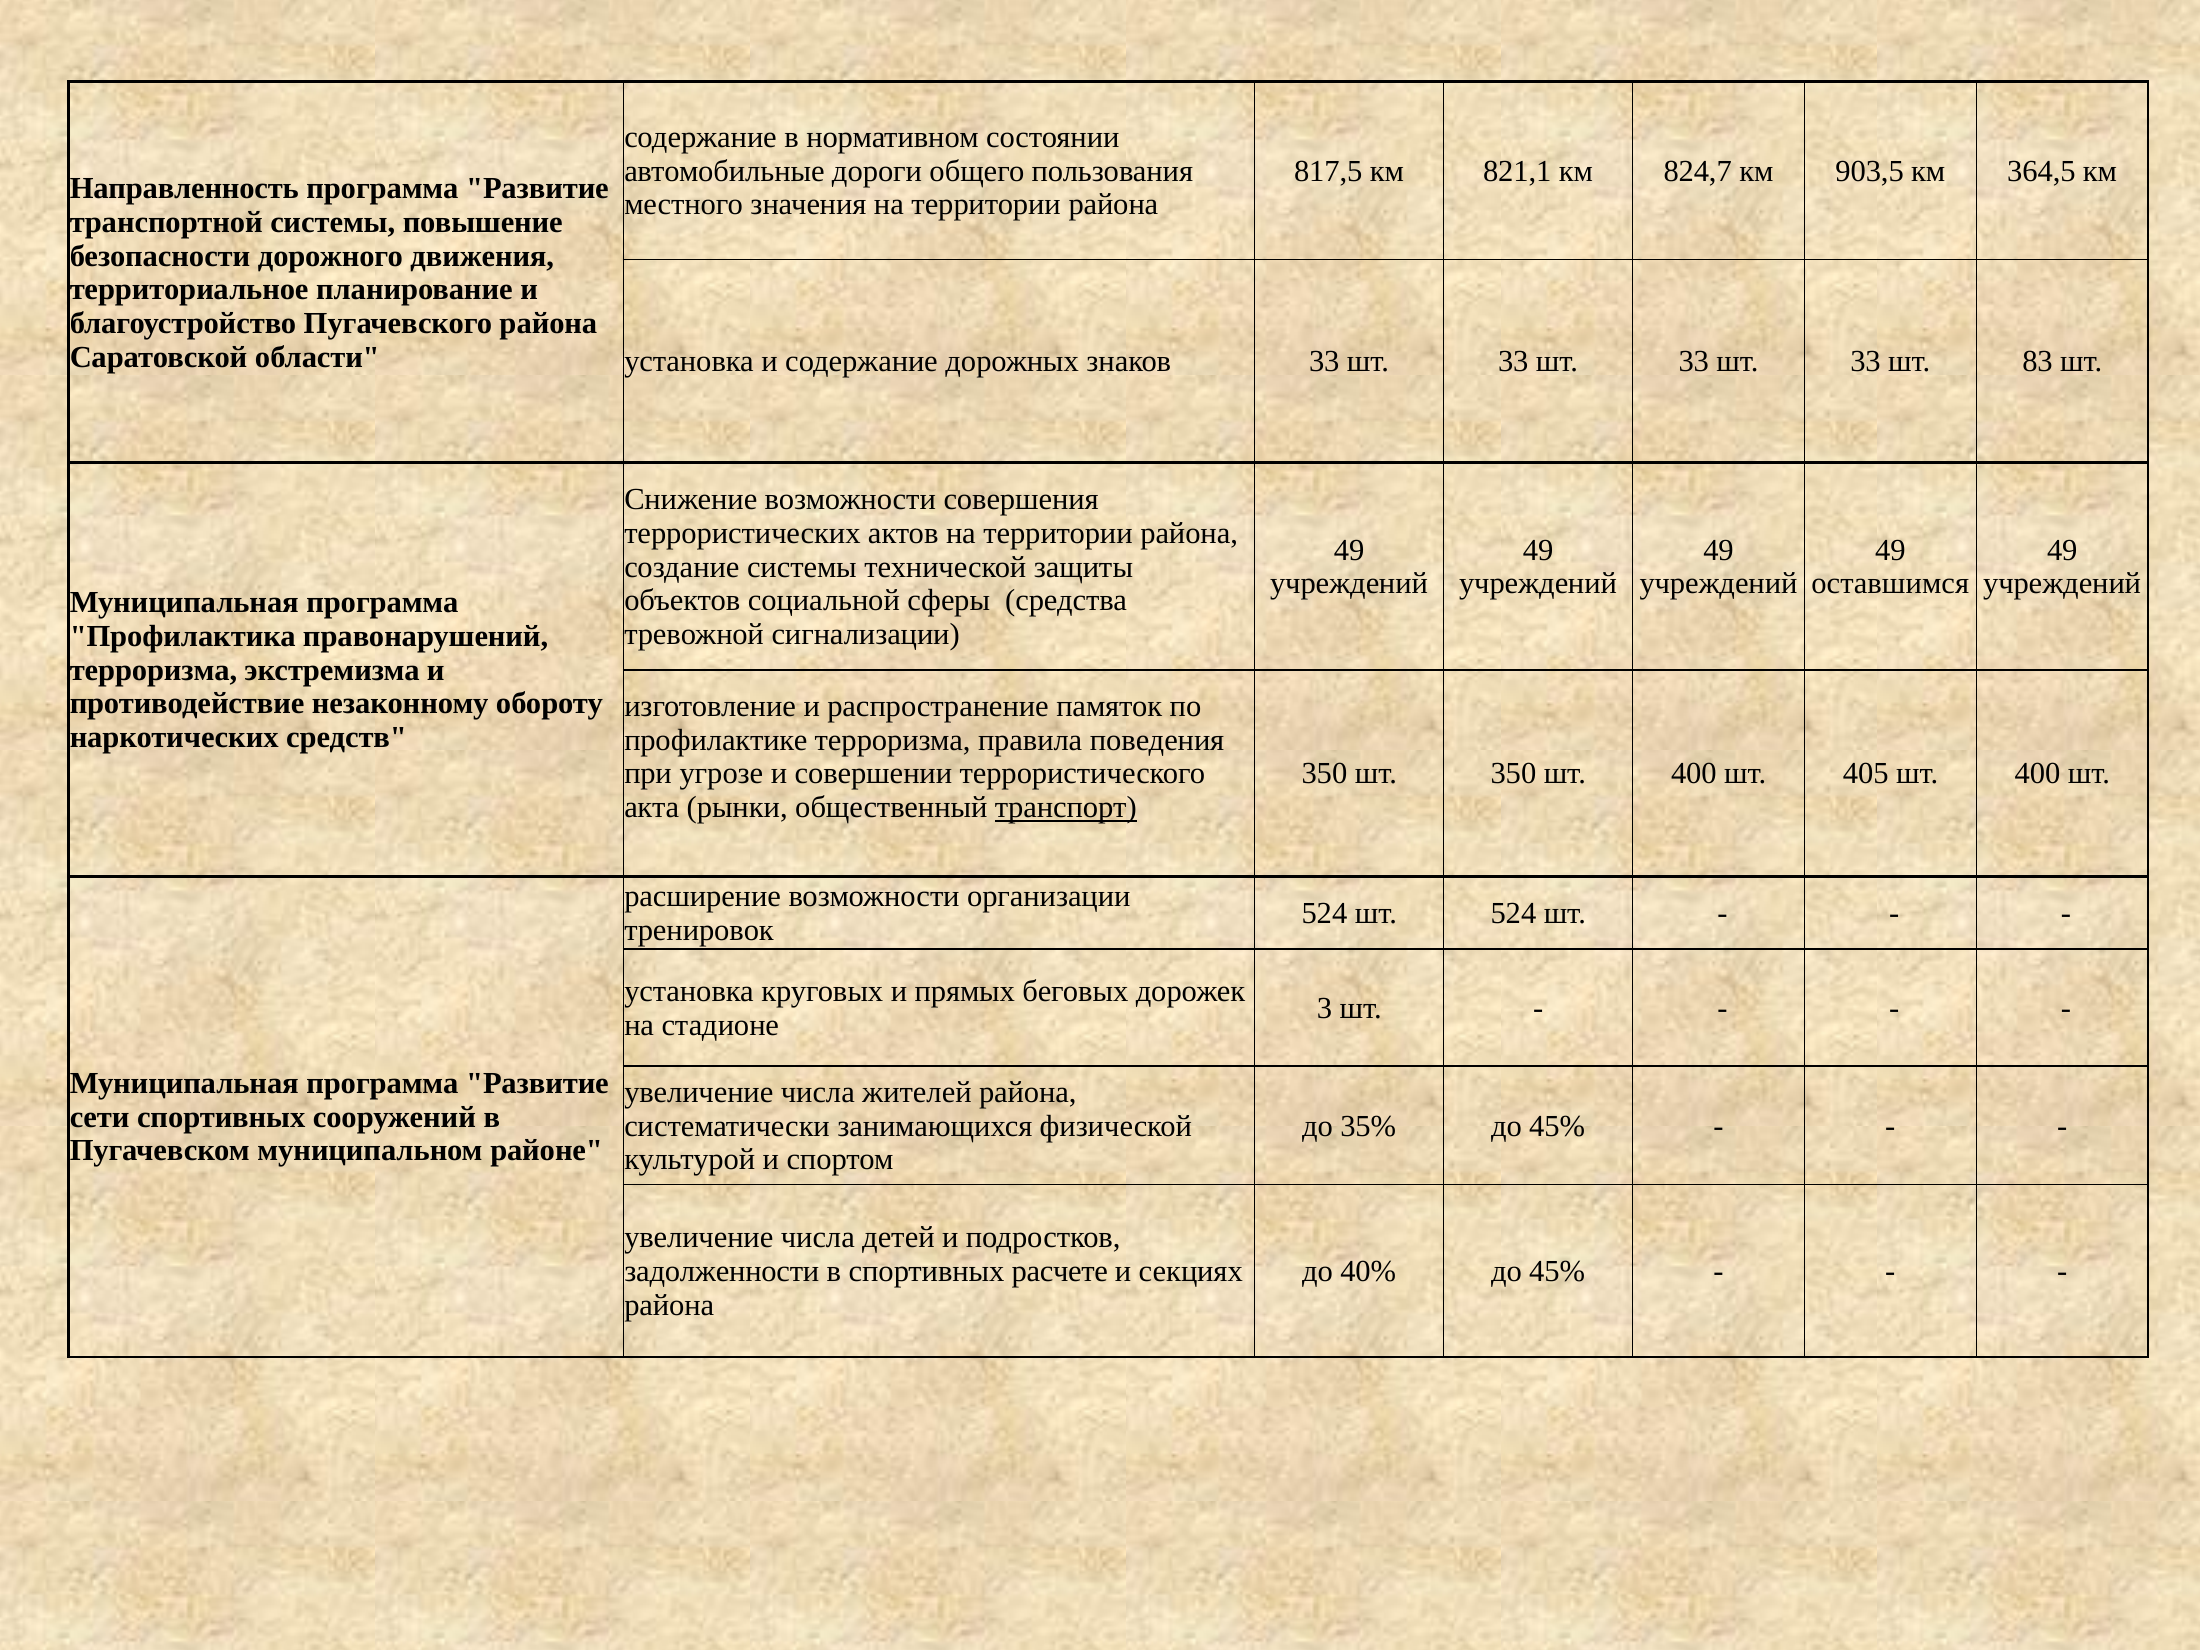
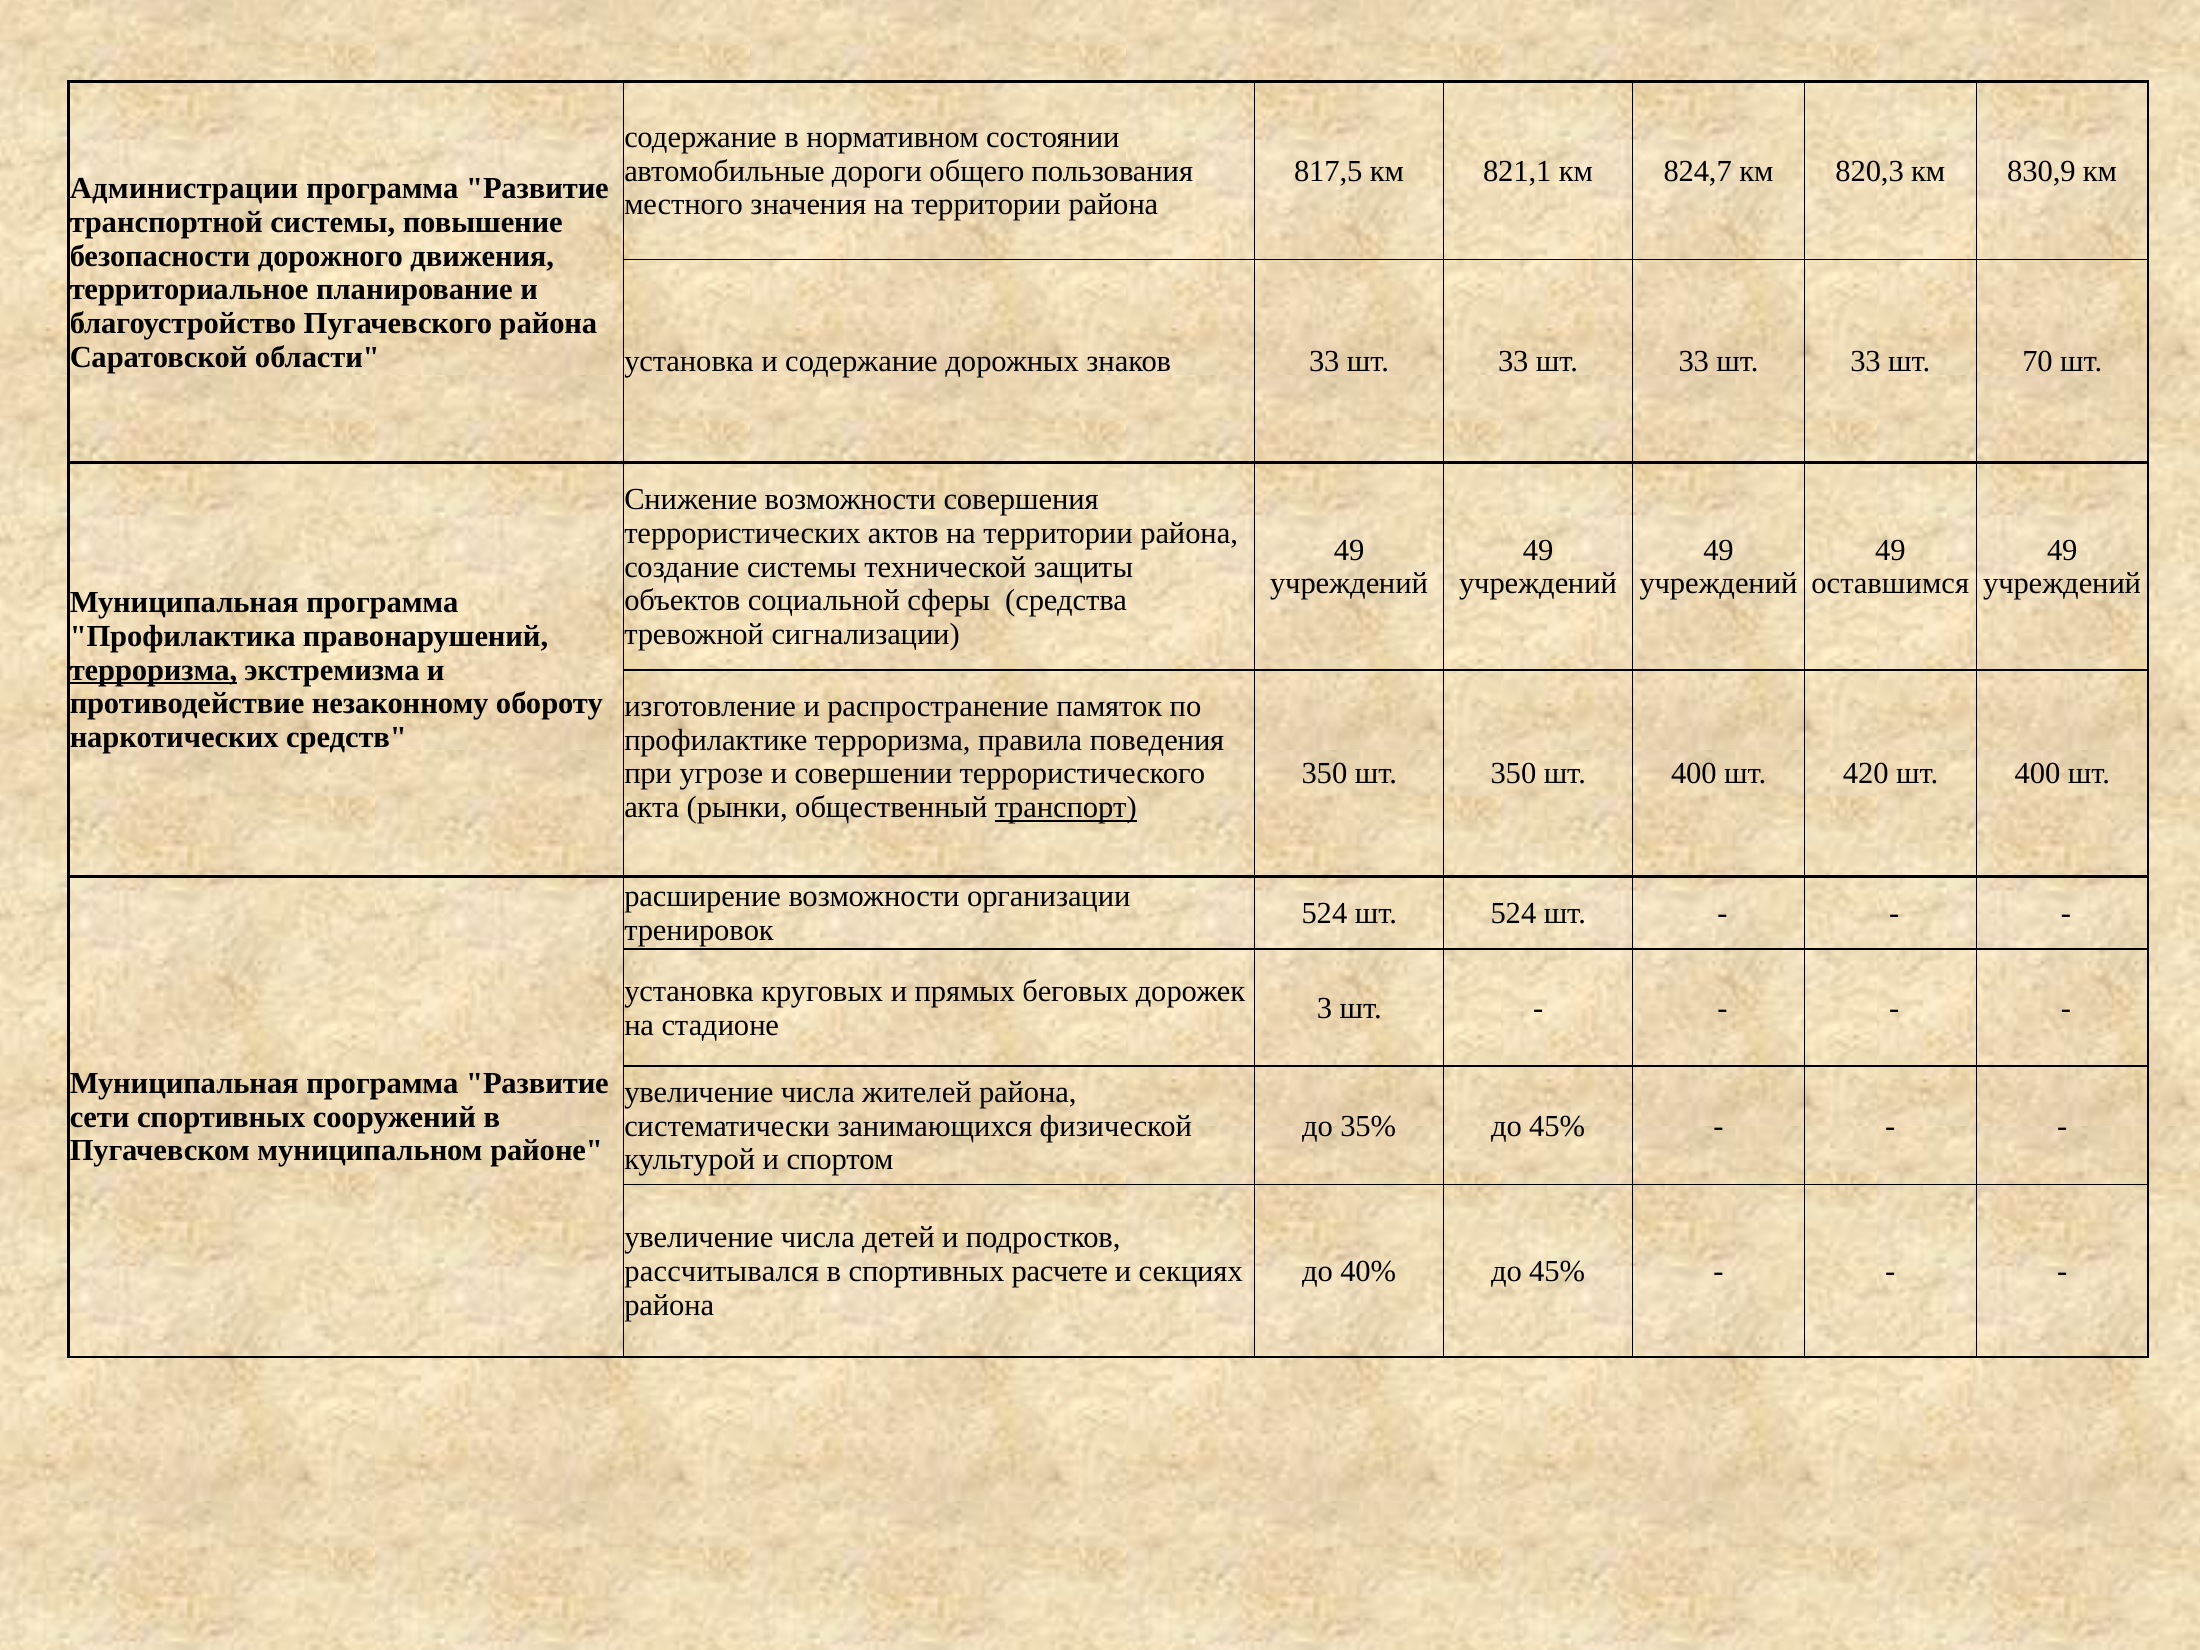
903,5: 903,5 -> 820,3
364,5: 364,5 -> 830,9
Направленность: Направленность -> Администрации
83: 83 -> 70
терроризма at (153, 670) underline: none -> present
405: 405 -> 420
задолженности: задолженности -> рассчитывался
